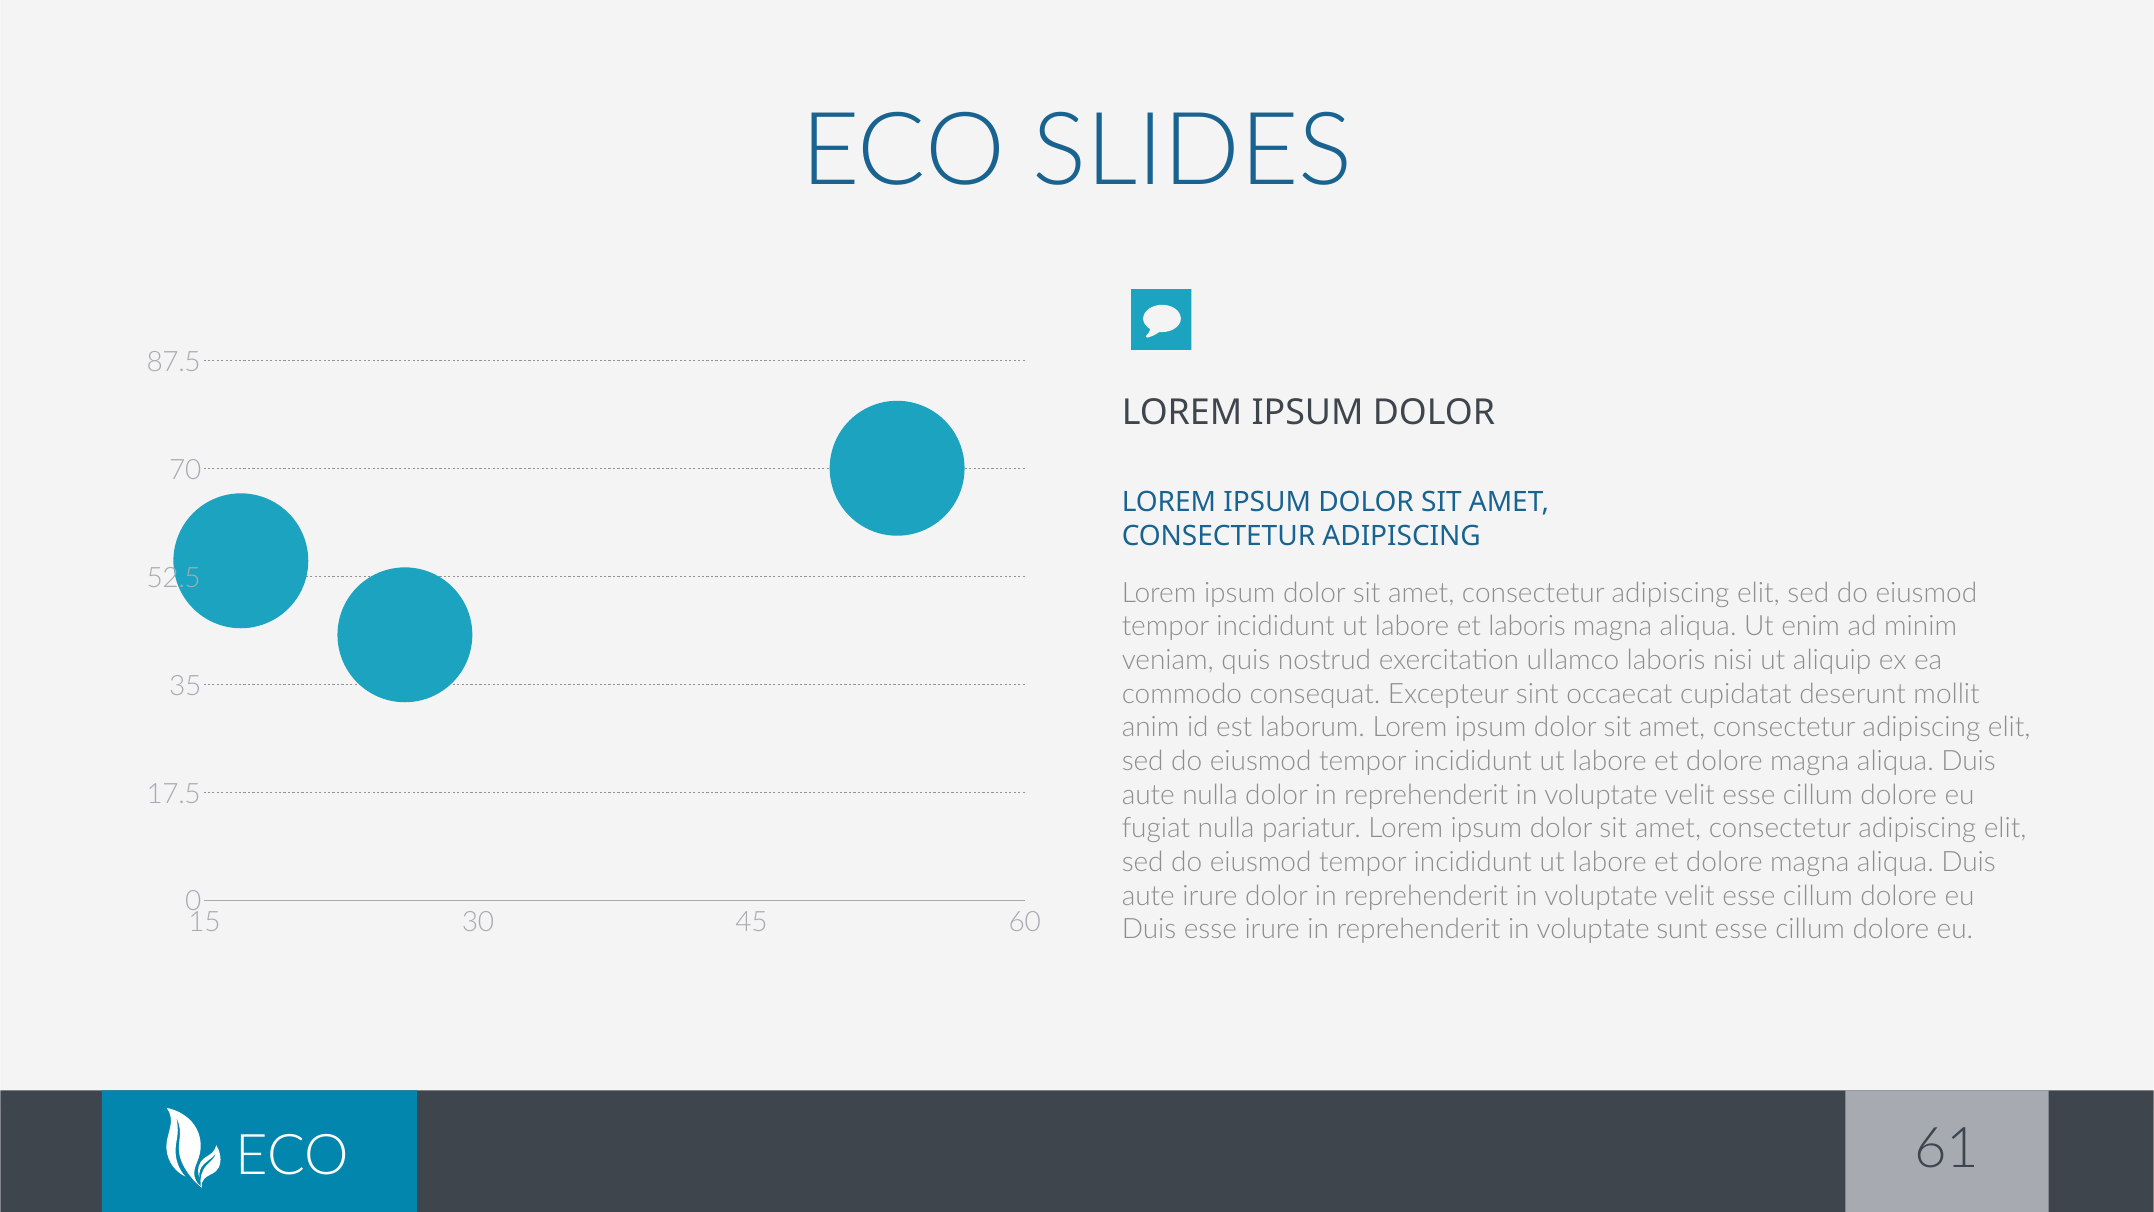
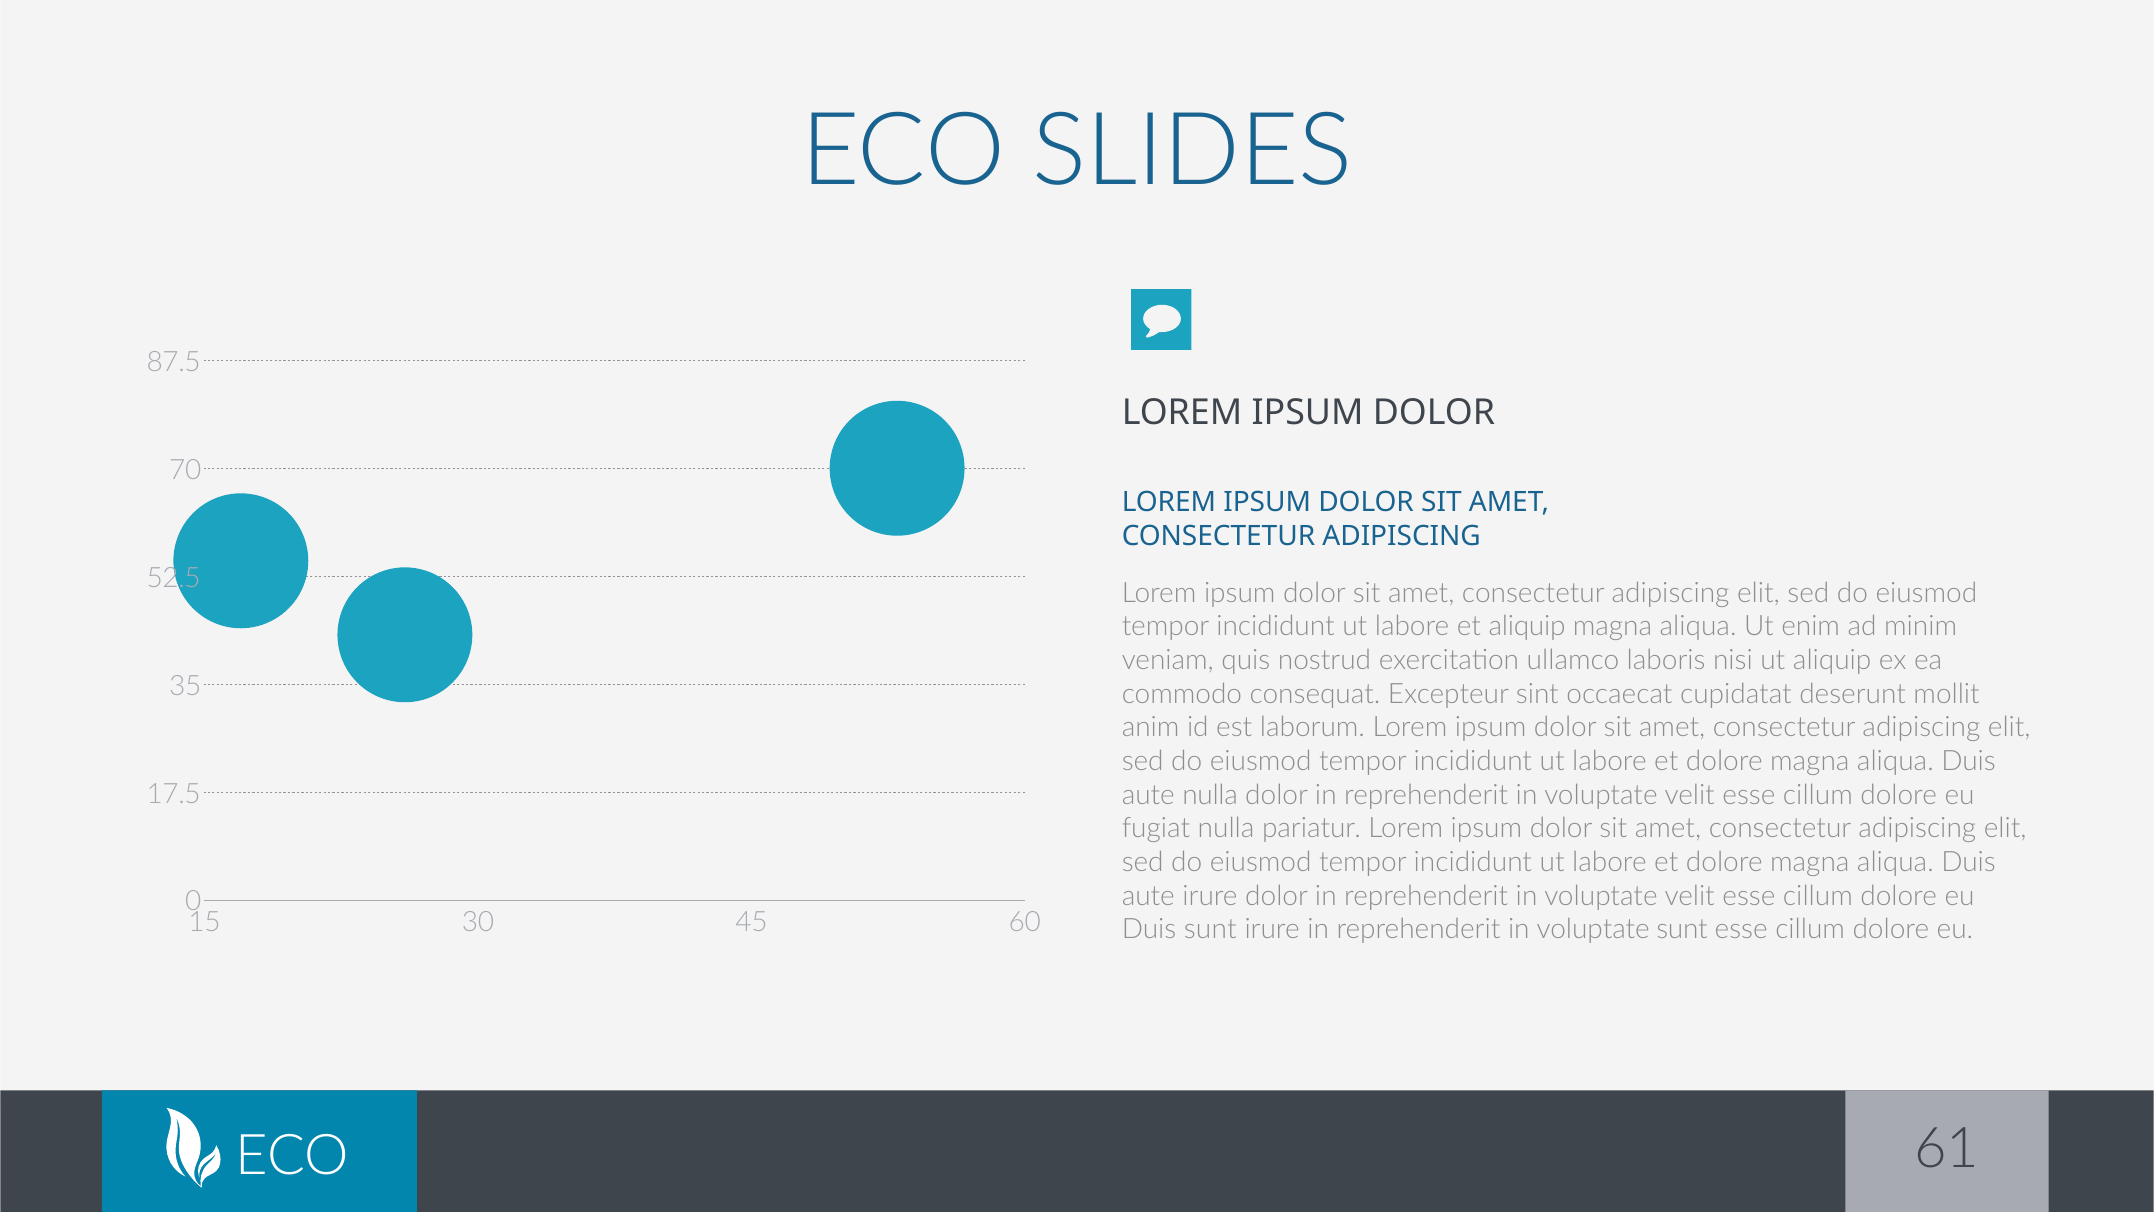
et laboris: laboris -> aliquip
Duis esse: esse -> sunt
